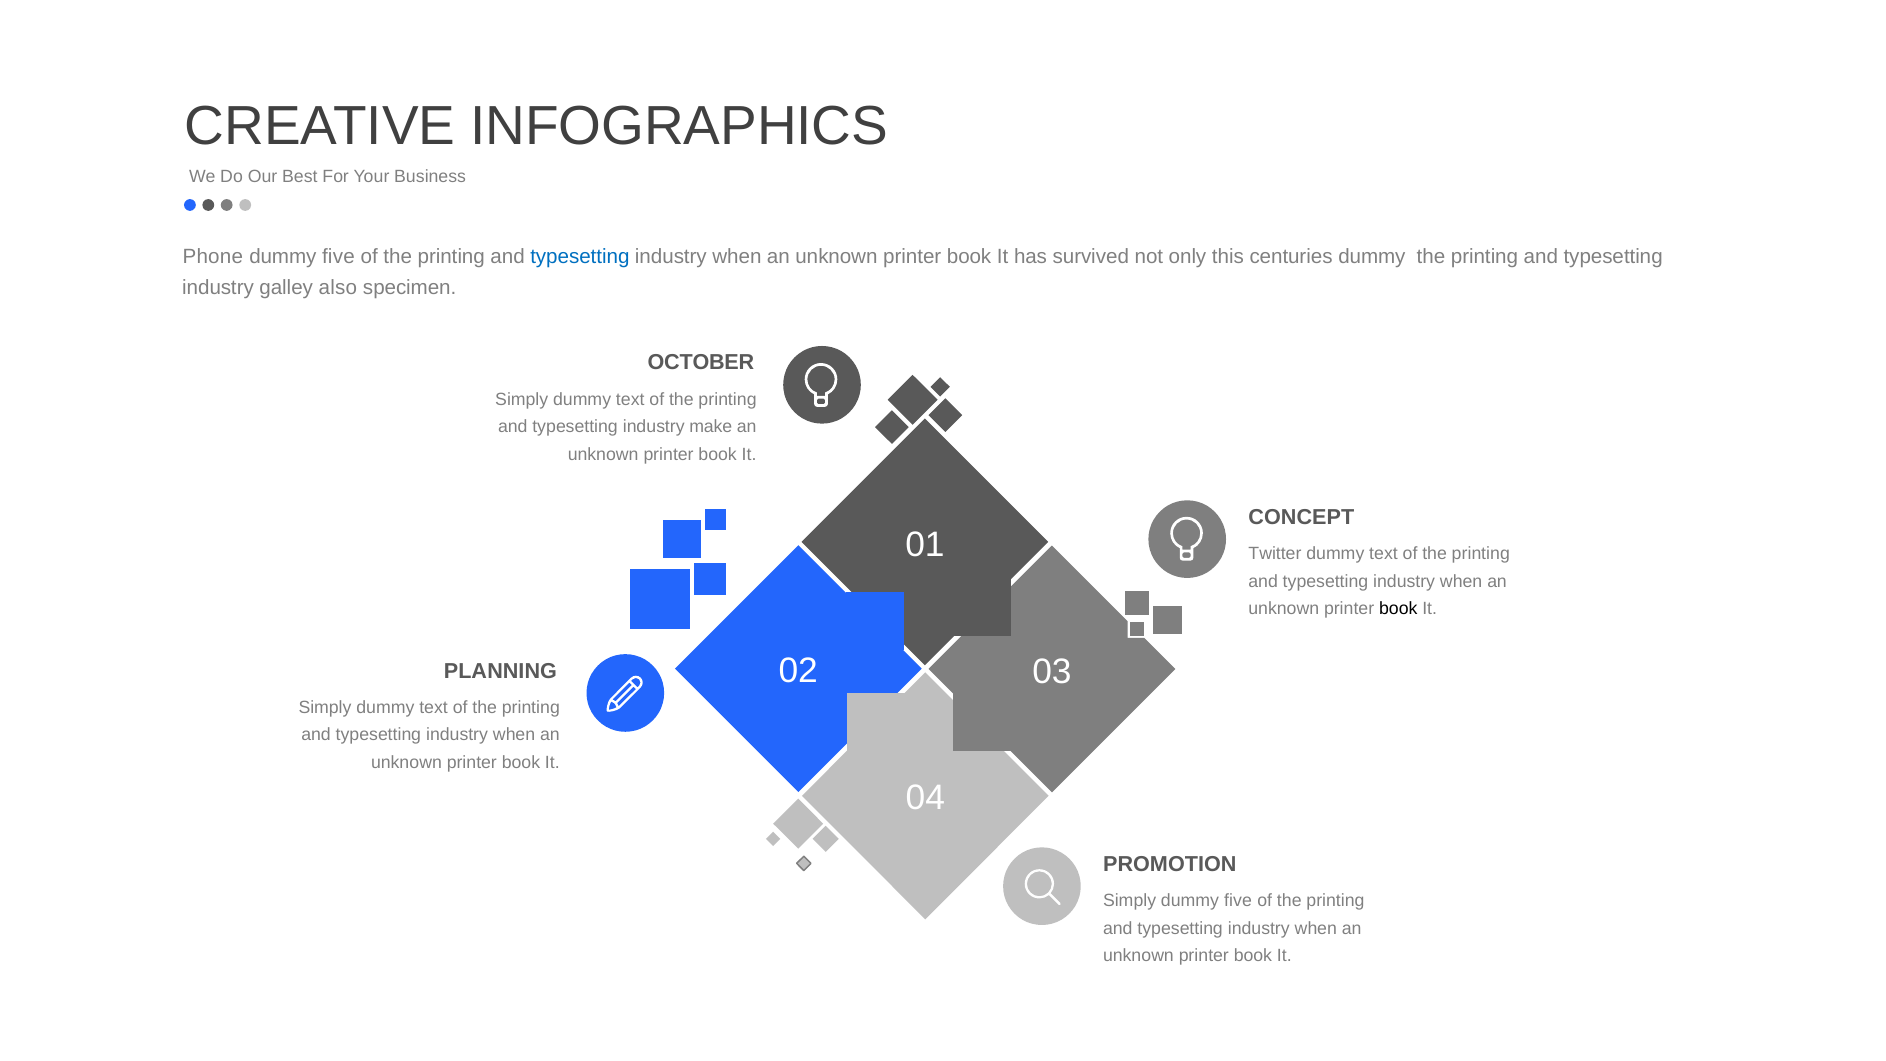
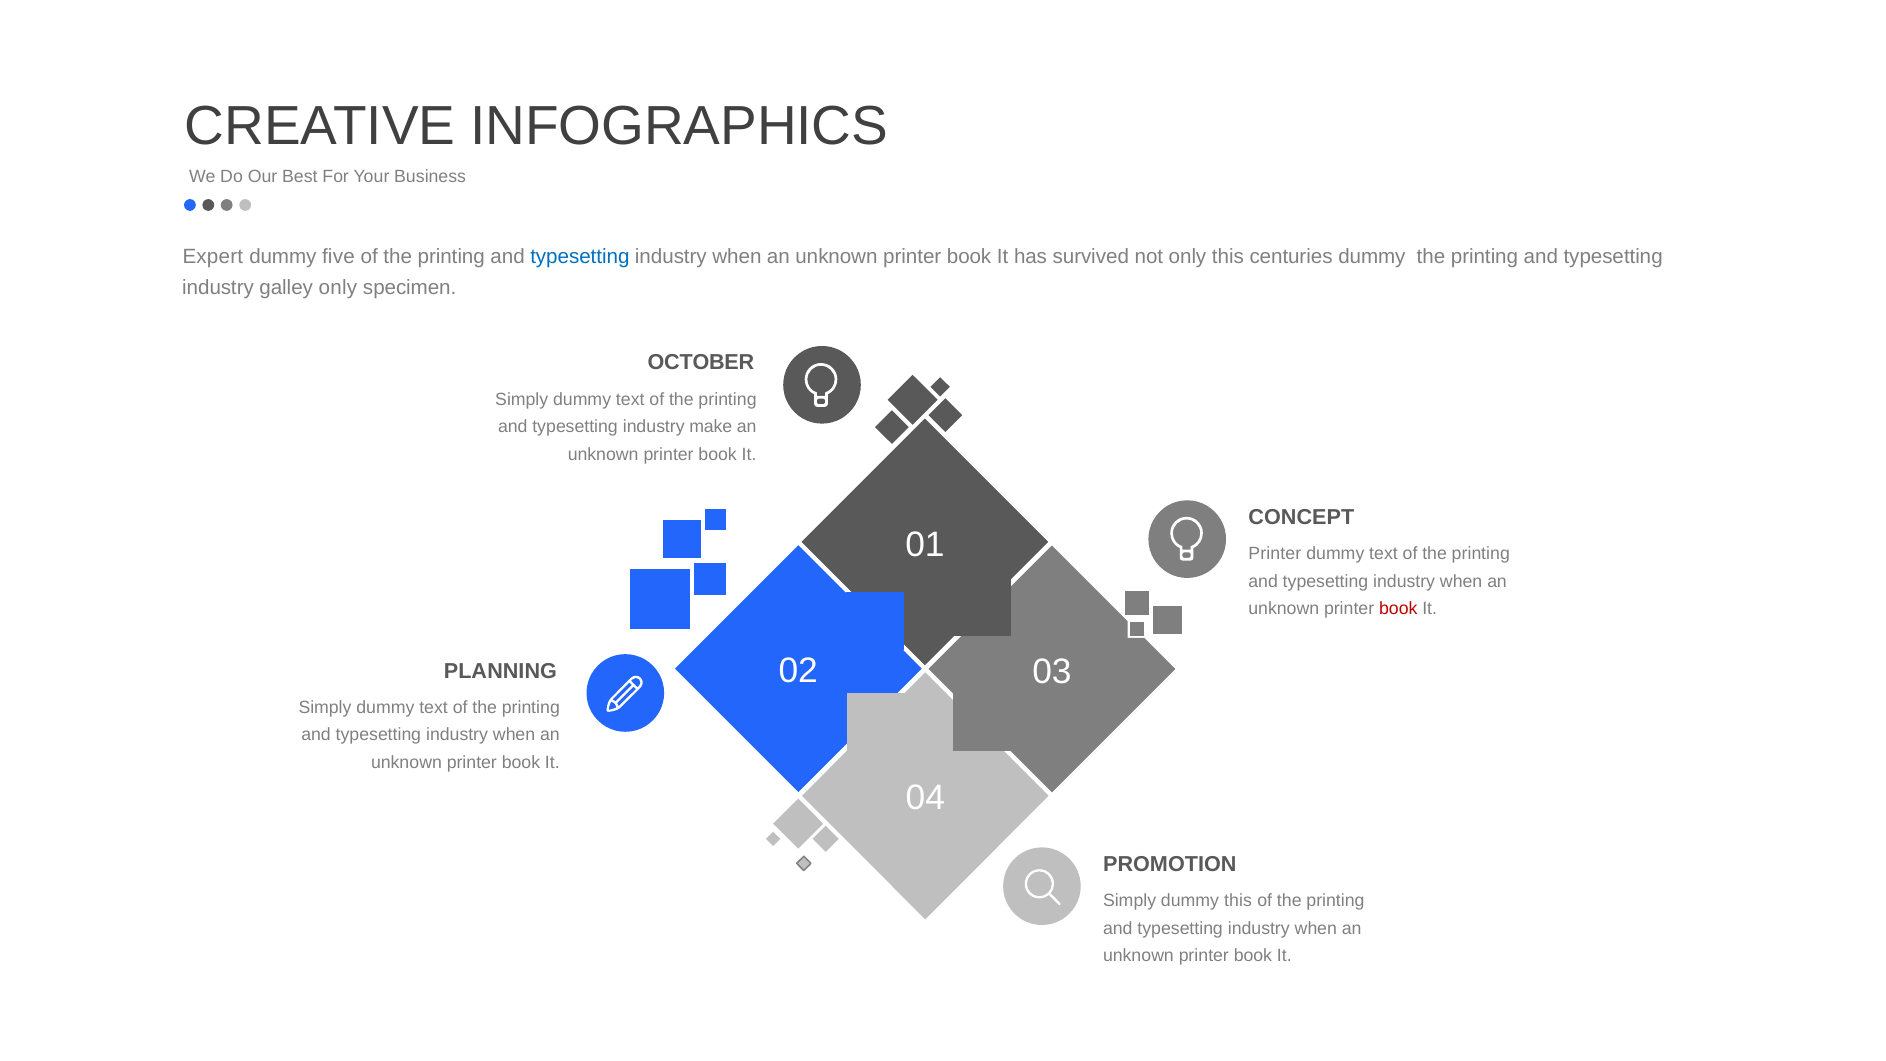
Phone: Phone -> Expert
galley also: also -> only
Twitter at (1275, 554): Twitter -> Printer
book at (1398, 609) colour: black -> red
Simply dummy five: five -> this
